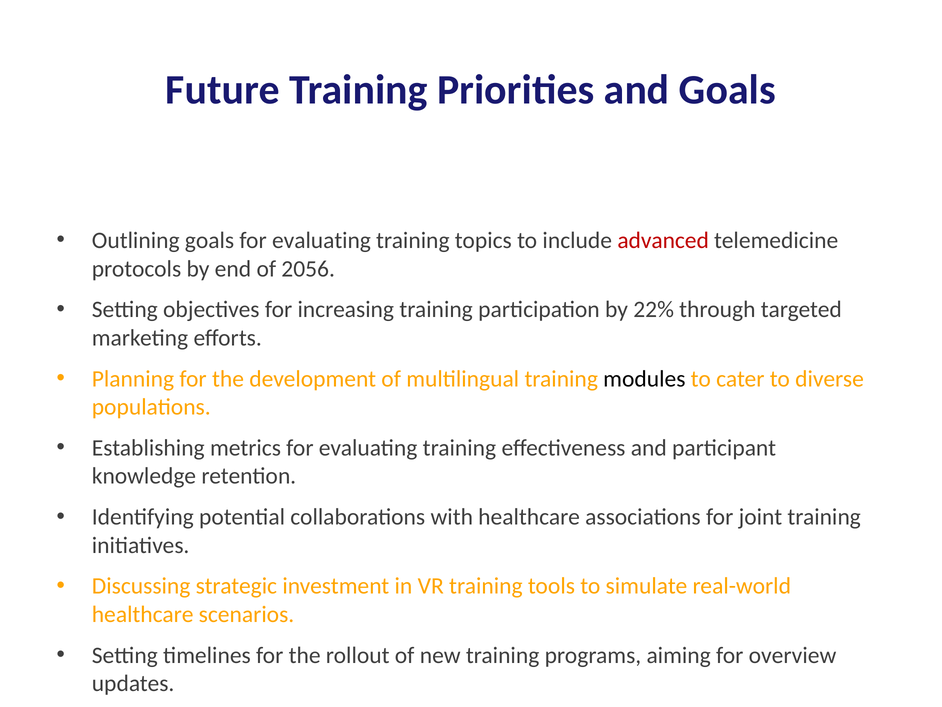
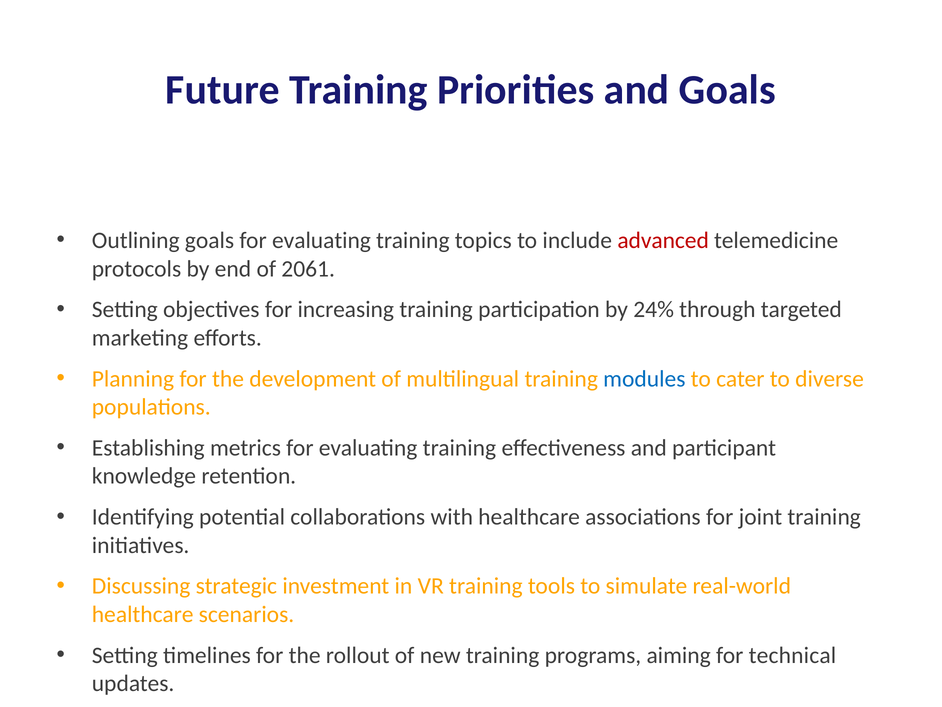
2056: 2056 -> 2061
22%: 22% -> 24%
modules colour: black -> blue
overview: overview -> technical
